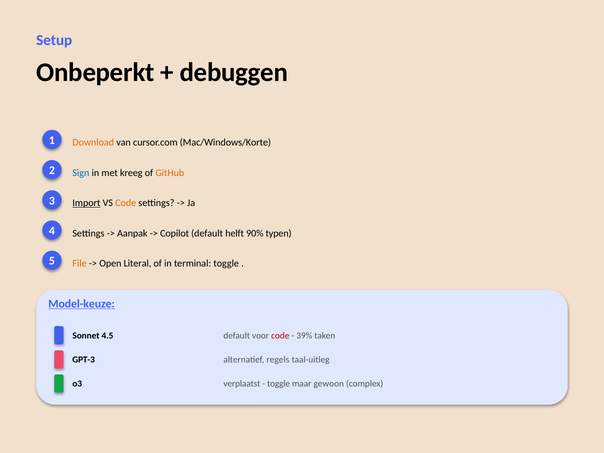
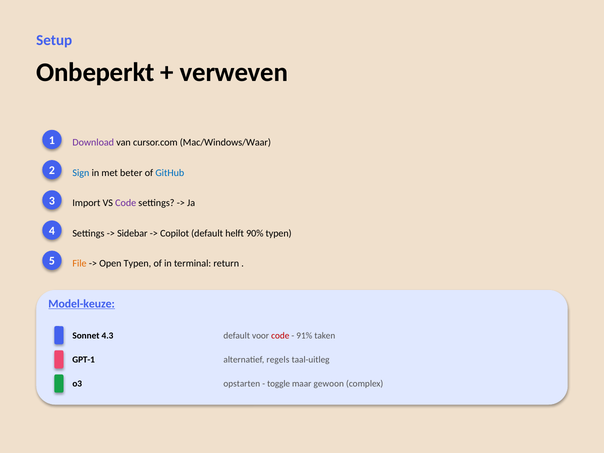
debuggen: debuggen -> verweven
Download colour: orange -> purple
Mac/Windows/Korte: Mac/Windows/Korte -> Mac/Windows/Waar
kreeg: kreeg -> beter
GitHub colour: orange -> blue
Import underline: present -> none
Code at (126, 203) colour: orange -> purple
Aanpak: Aanpak -> Sidebar
Open Literal: Literal -> Typen
terminal toggle: toggle -> return
4.5: 4.5 -> 4.3
39%: 39% -> 91%
GPT-3: GPT-3 -> GPT-1
verplaatst: verplaatst -> opstarten
